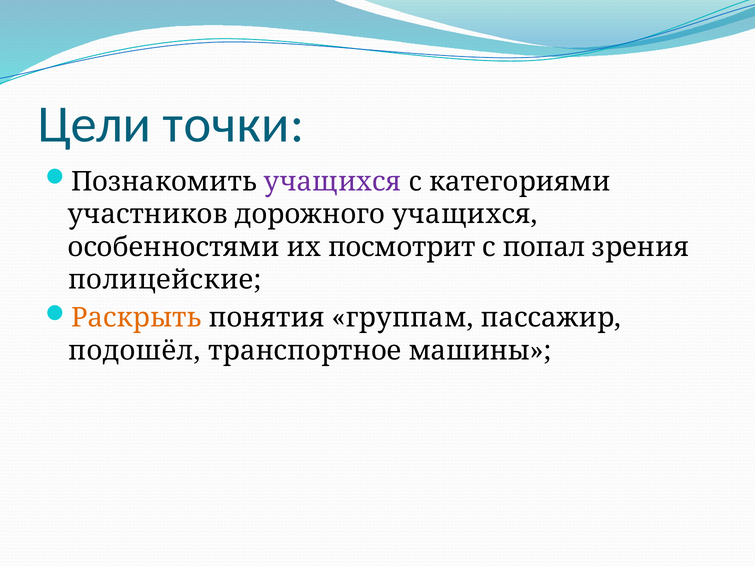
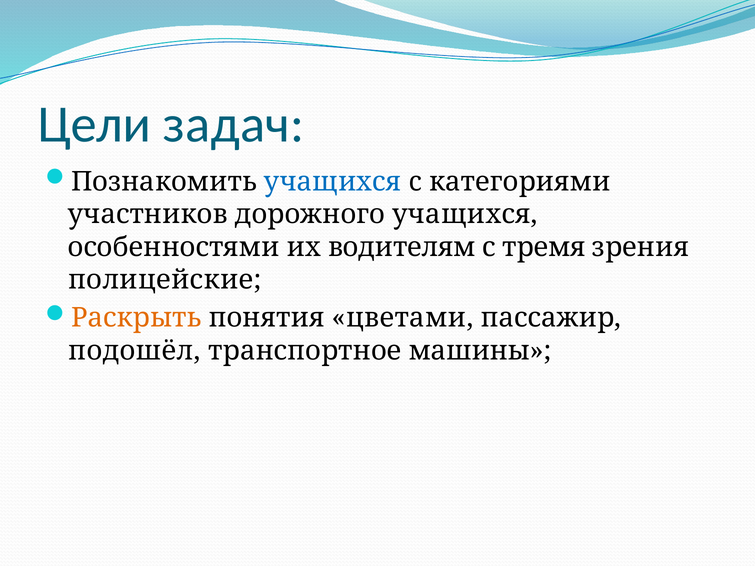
точки: точки -> задач
учащихся at (333, 182) colour: purple -> blue
посмотрит: посмотрит -> водителям
попал: попал -> тремя
группам: группам -> цветами
